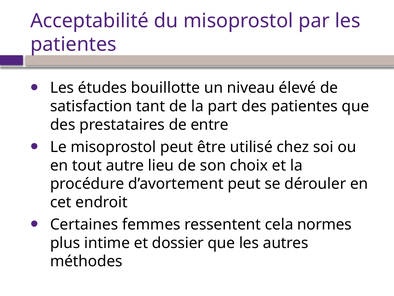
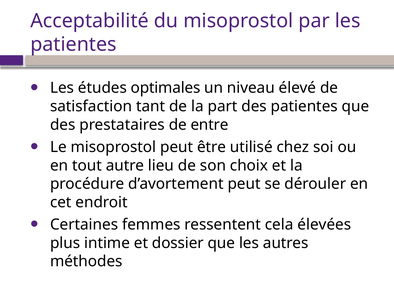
bouillotte: bouillotte -> optimales
normes: normes -> élevées
